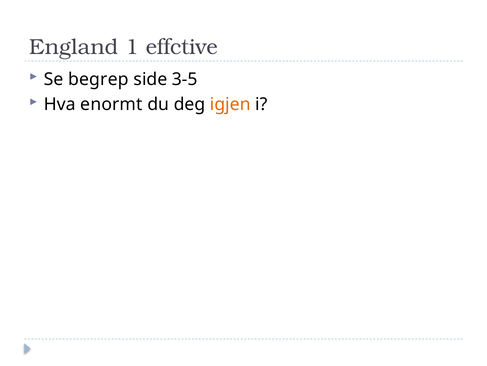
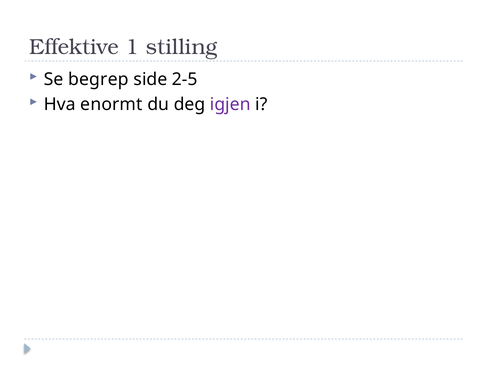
England: England -> Effektive
effctive: effctive -> stilling
3-5: 3-5 -> 2-5
igjen colour: orange -> purple
